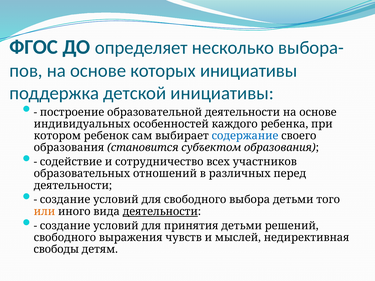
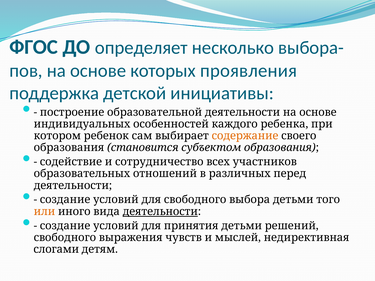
которых инициативы: инициативы -> проявления
содержание colour: blue -> orange
свободы: свободы -> слогами
